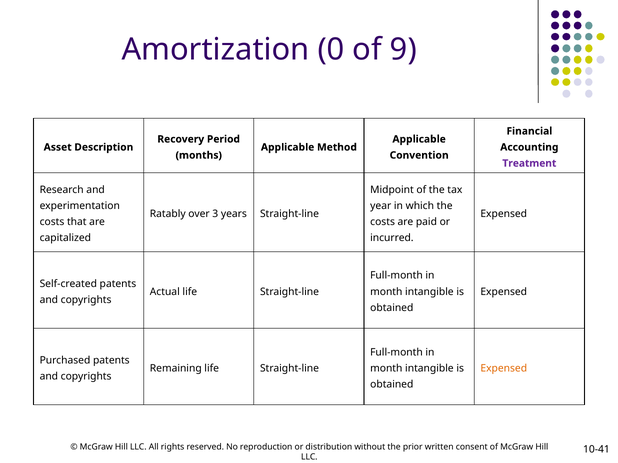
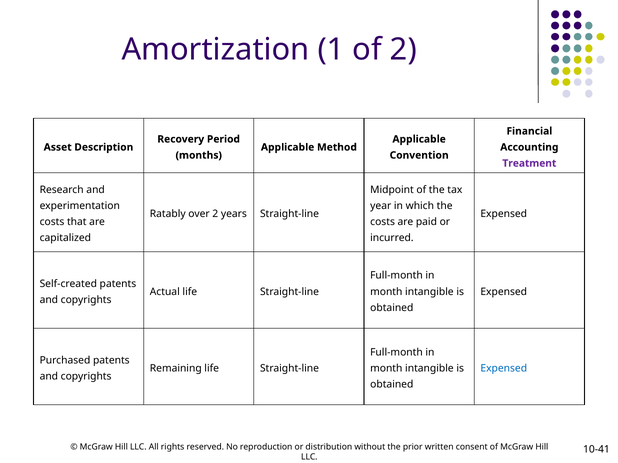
0: 0 -> 1
of 9: 9 -> 2
over 3: 3 -> 2
Expensed at (504, 369) colour: orange -> blue
